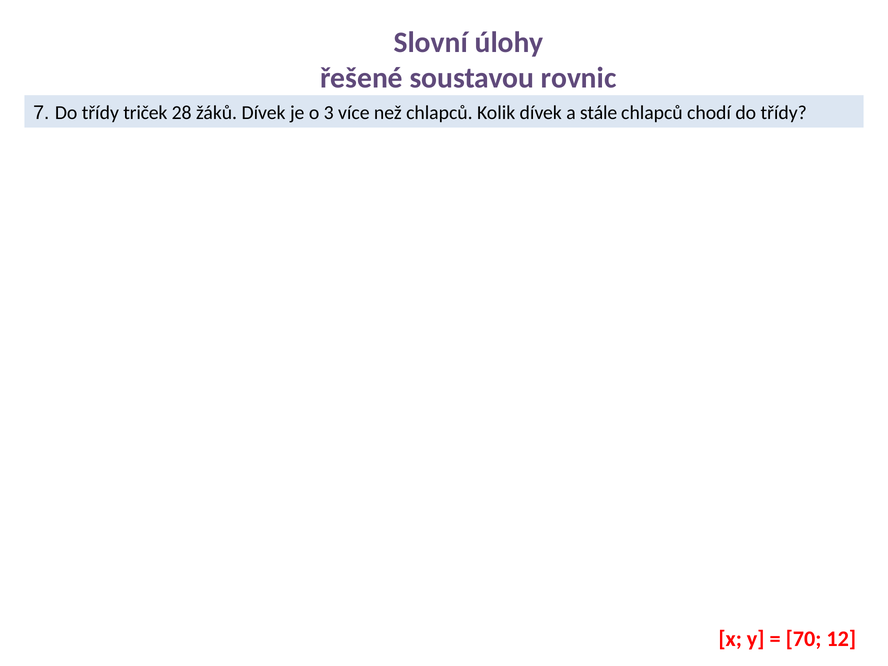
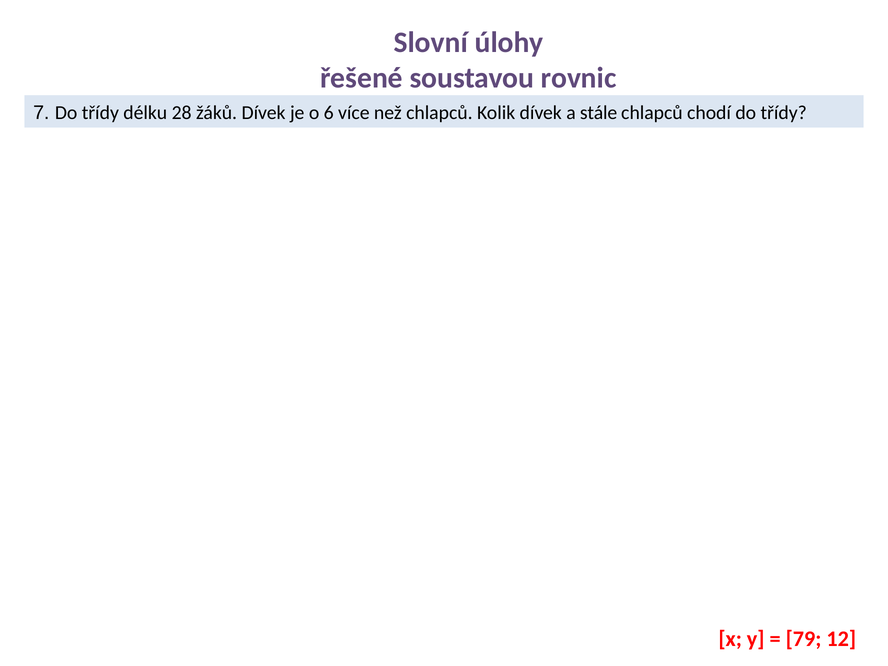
triček: triček -> délku
3: 3 -> 6
70: 70 -> 79
